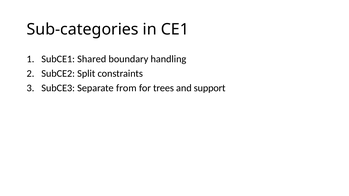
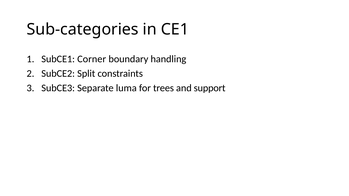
Shared: Shared -> Corner
from: from -> luma
